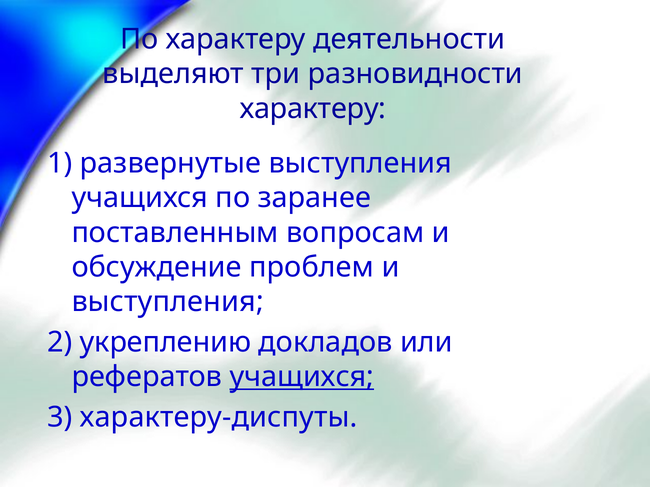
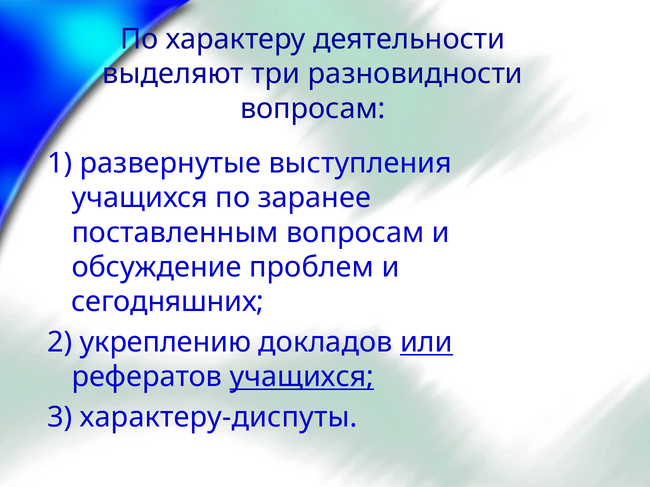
характеру at (313, 109): характеру -> вопросам
выступления at (168, 302): выступления -> сегодняшних
или underline: none -> present
